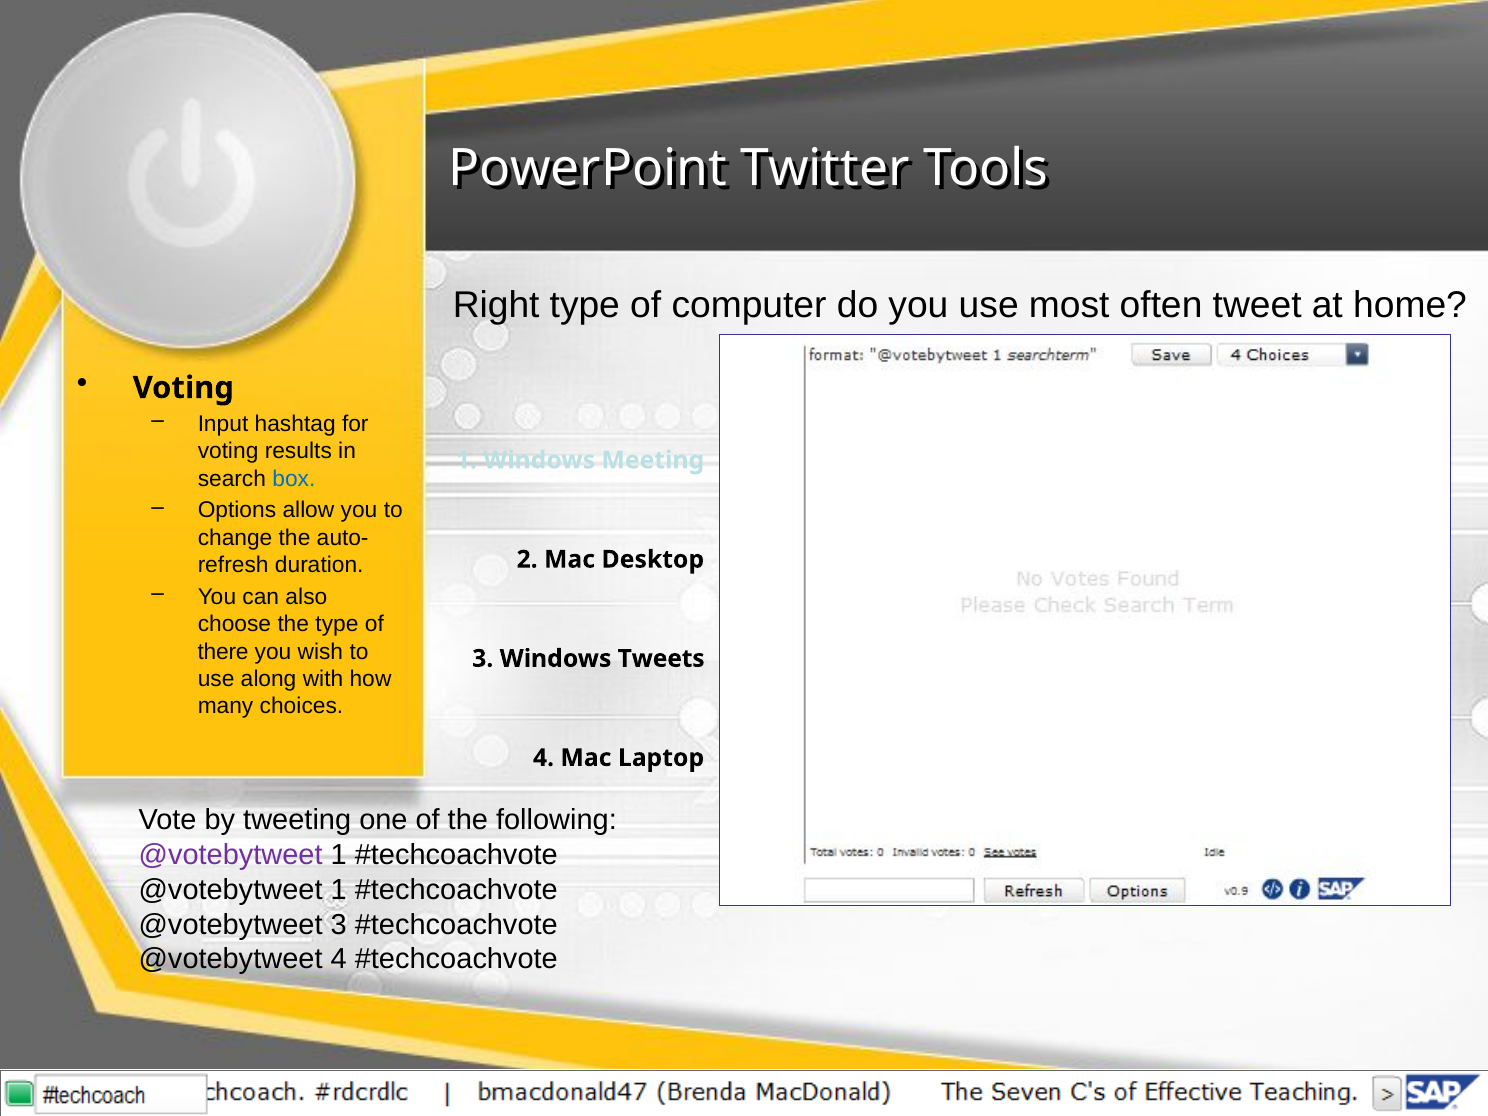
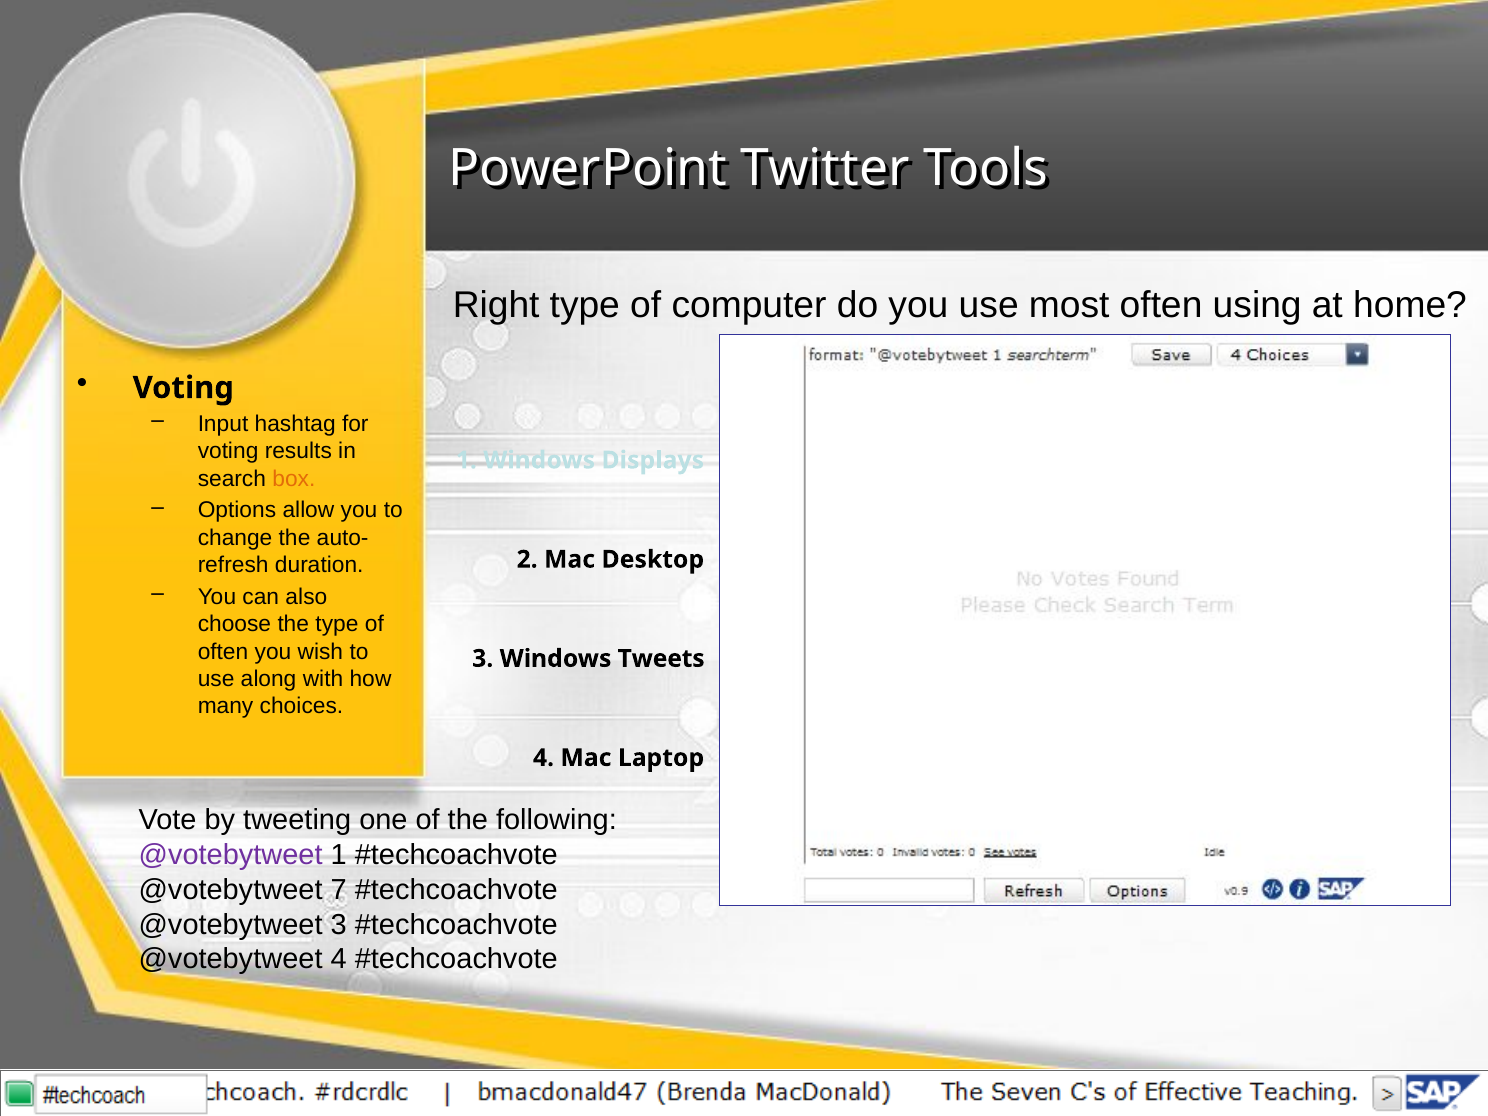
tweet: tweet -> using
Meeting: Meeting -> Displays
box colour: blue -> orange
there at (223, 652): there -> often
1 at (339, 890): 1 -> 7
